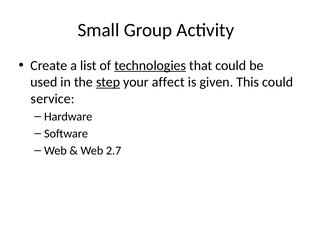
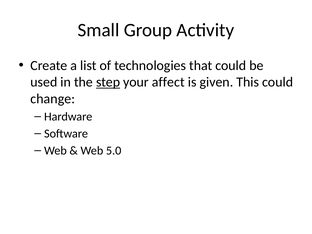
technologies underline: present -> none
service: service -> change
2.7: 2.7 -> 5.0
